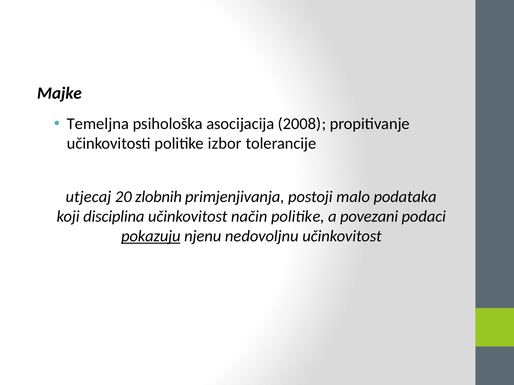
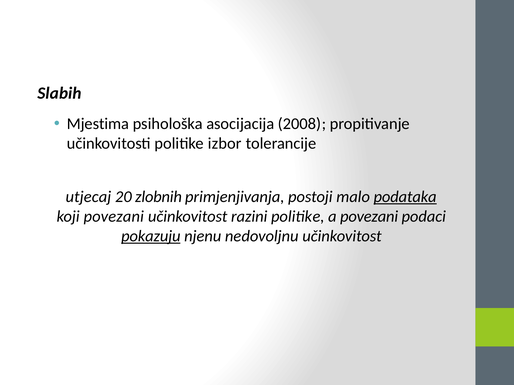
Majke: Majke -> Slabih
Temeljna: Temeljna -> Mjestima
podataka underline: none -> present
koji disciplina: disciplina -> povezani
način: način -> razini
